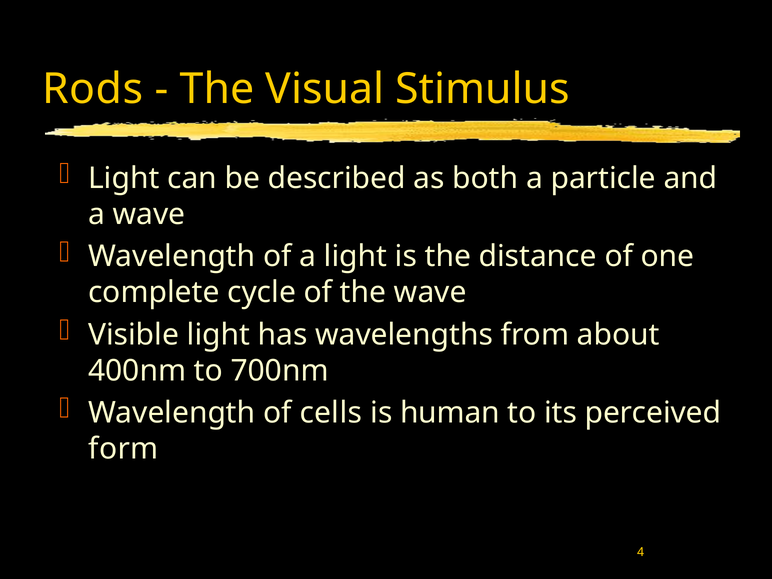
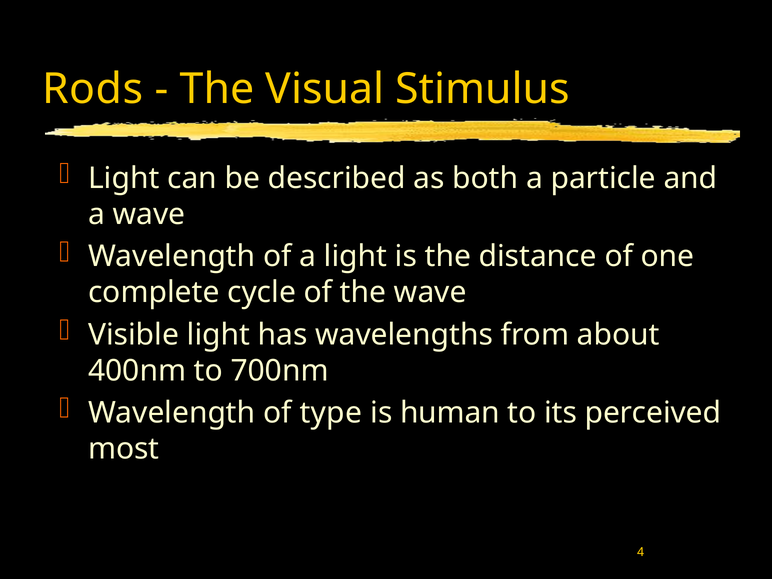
cells: cells -> type
form: form -> most
